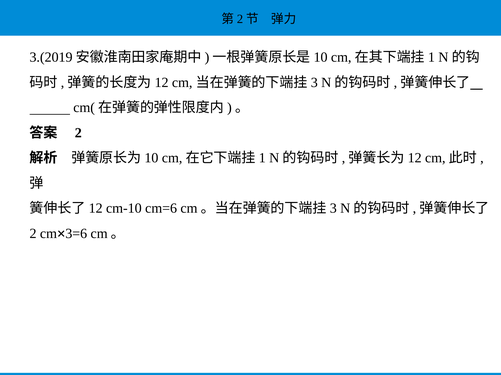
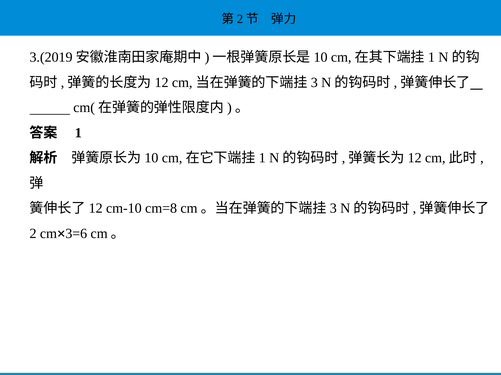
2 at (78, 133): 2 -> 1
cm=6: cm=6 -> cm=8
